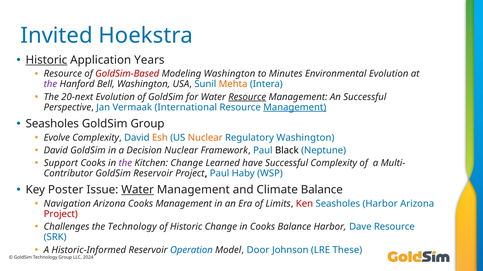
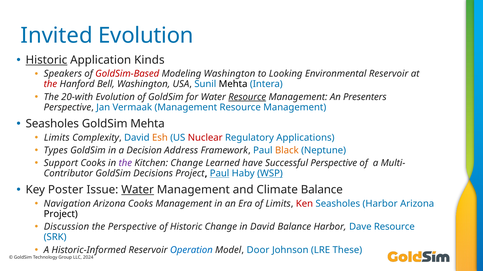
Invited Hoekstra: Hoekstra -> Evolution
Years: Years -> Kinds
Resource at (63, 74): Resource -> Speakers
Minutes: Minutes -> Looking
Environmental Evolution: Evolution -> Reservoir
the at (50, 84) colour: purple -> red
Mehta at (233, 84) colour: orange -> black
20-next: 20-next -> 20-with
An Successful: Successful -> Presenters
Vermaak International: International -> Management
Management at (295, 108) underline: present -> none
GoldSim Group: Group -> Mehta
Evolve at (57, 138): Evolve -> Limits
Nuclear at (205, 138) colour: orange -> red
Regulatory Washington: Washington -> Applications
David at (56, 151): David -> Types
Decision Nuclear: Nuclear -> Address
Black colour: black -> orange
Successful Complexity: Complexity -> Perspective
GoldSim Reservoir: Reservoir -> Decisions
Paul at (220, 174) underline: none -> present
WSP underline: none -> present
Project at (61, 215) colour: red -> black
Challenges: Challenges -> Discussion
the Technology: Technology -> Perspective
in Cooks: Cooks -> David
